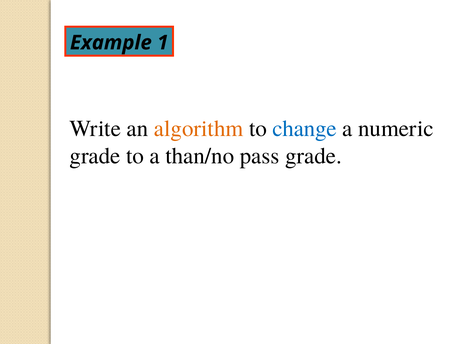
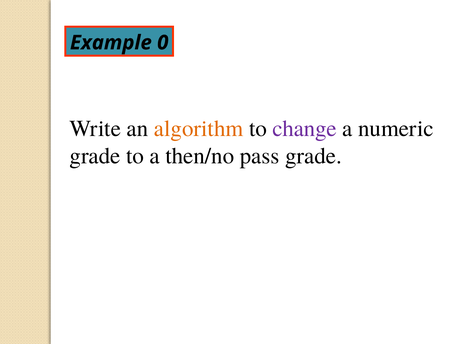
1: 1 -> 0
change colour: blue -> purple
than/no: than/no -> then/no
